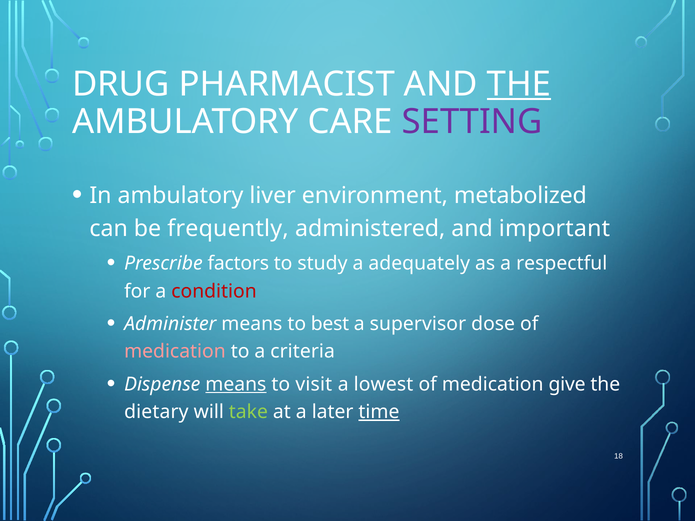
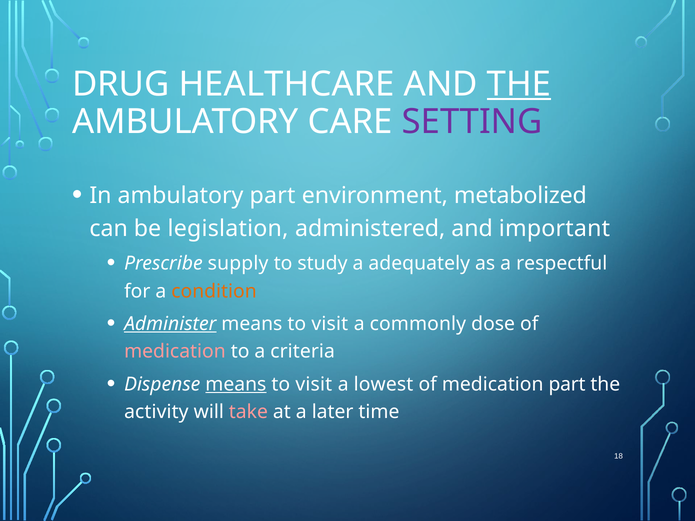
PHARMACIST: PHARMACIST -> HEALTHCARE
ambulatory liver: liver -> part
frequently: frequently -> legislation
factors: factors -> supply
condition colour: red -> orange
Administer underline: none -> present
best at (330, 324): best -> visit
supervisor: supervisor -> commonly
medication give: give -> part
dietary: dietary -> activity
take colour: light green -> pink
time underline: present -> none
